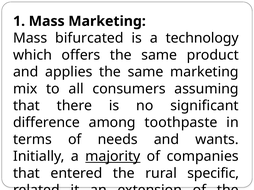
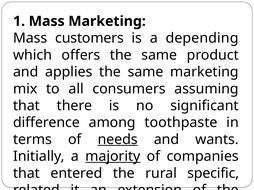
bifurcated: bifurcated -> customers
technology: technology -> depending
needs underline: none -> present
